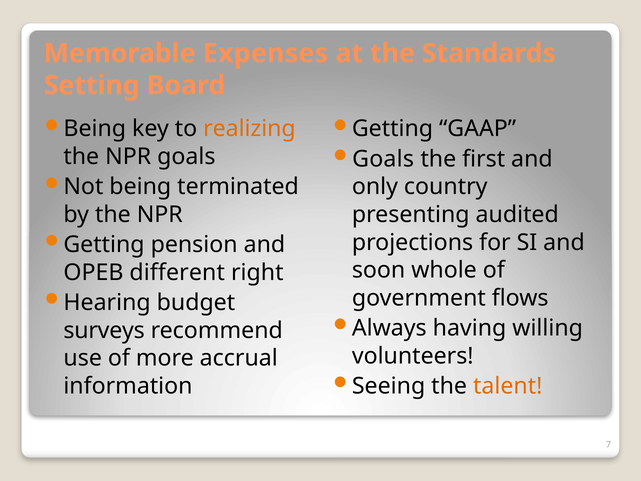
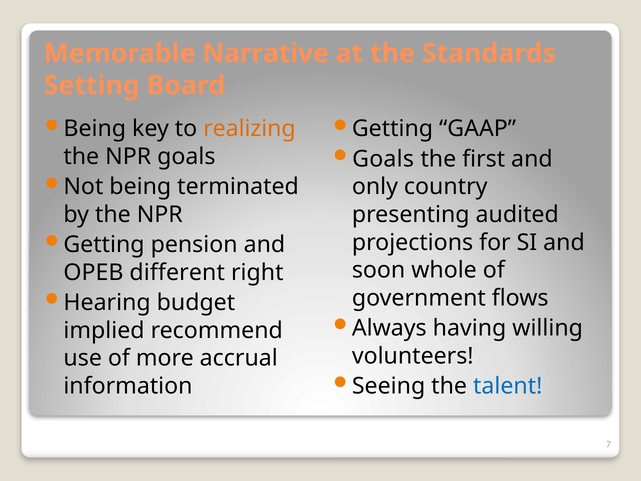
Expenses: Expenses -> Narrative
surveys: surveys -> implied
talent colour: orange -> blue
